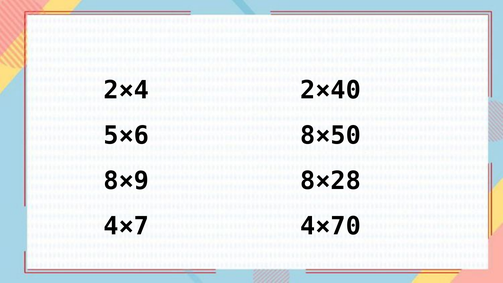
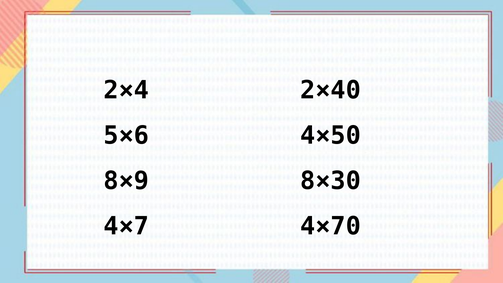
8×50: 8×50 -> 4×50
8×28: 8×28 -> 8×30
